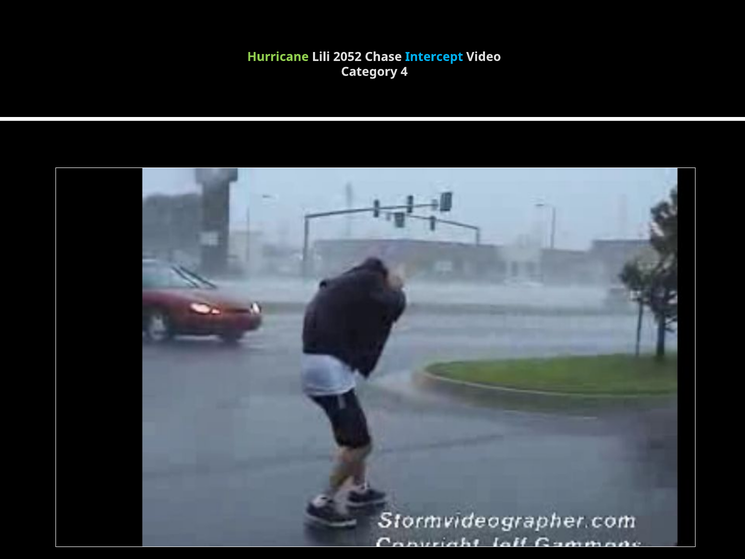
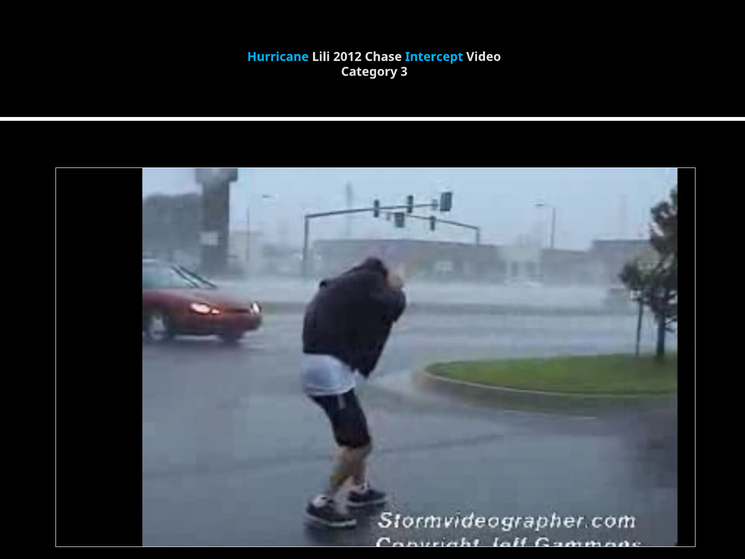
Hurricane colour: light green -> light blue
2052: 2052 -> 2012
4: 4 -> 3
